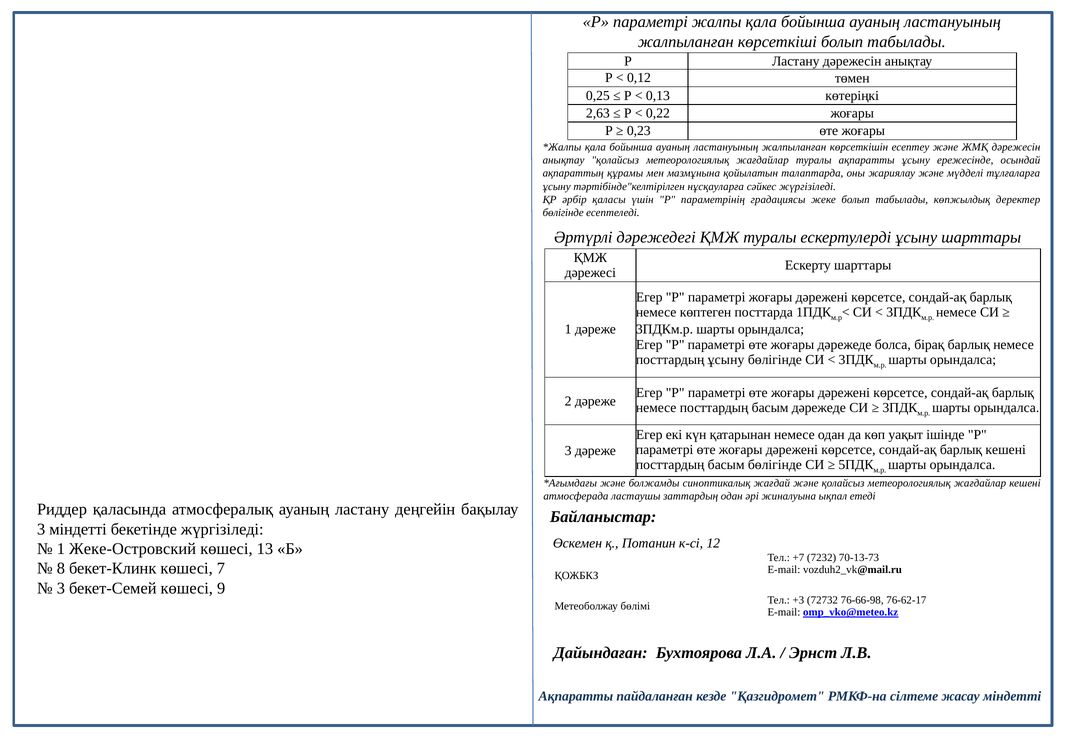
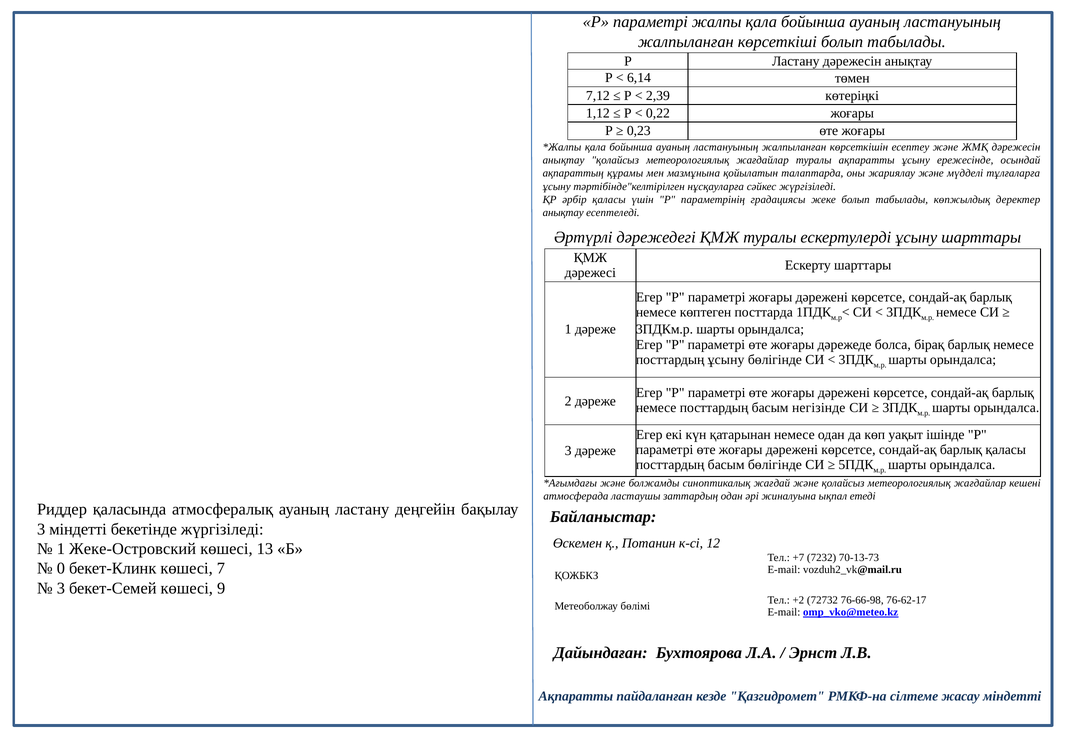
0,12: 0,12 -> 6,14
0,25: 0,25 -> 7,12
0,13: 0,13 -> 2,39
2,63: 2,63 -> 1,12
бөлігінде at (563, 213): бөлігінде -> анықтау
басым дәрежеде: дәрежеде -> негізінде
барлық кешені: кешені -> қаласы
8: 8 -> 0
+3: +3 -> +2
